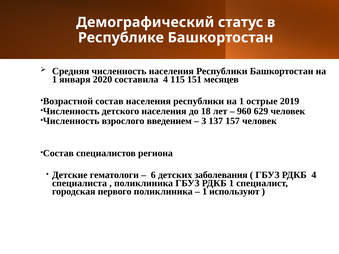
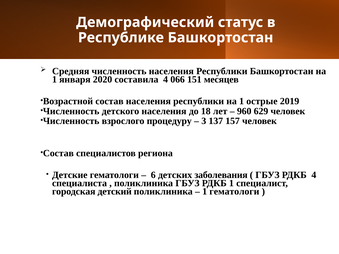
115: 115 -> 066
введением: введением -> процедуру
первого: первого -> детский
1 используют: используют -> гематологи
